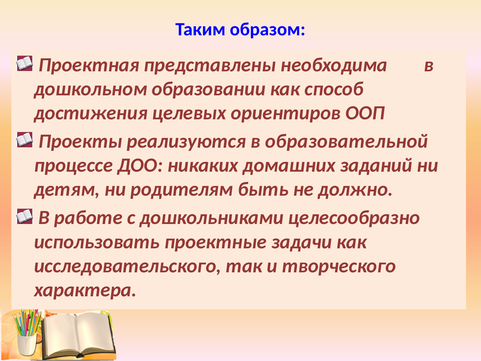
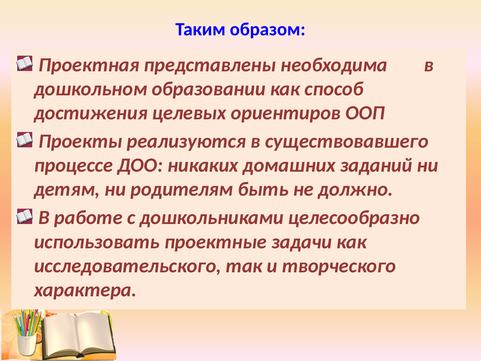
образовательной: образовательной -> существовавшего
